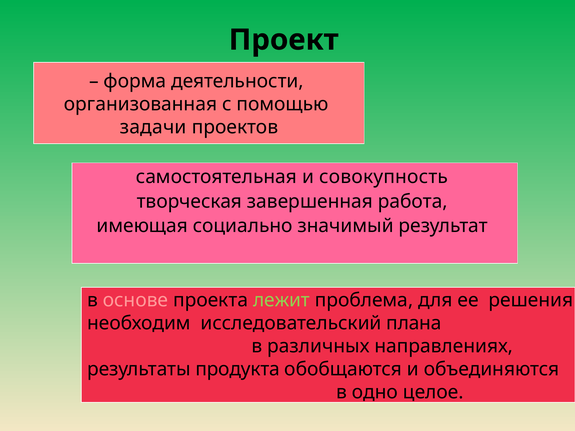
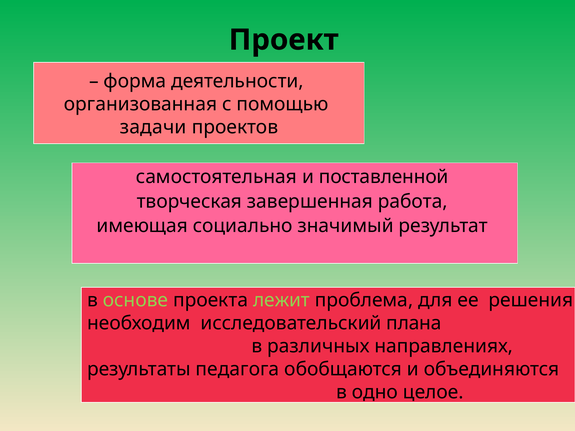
совокупность: совокупность -> поставленной
основе colour: pink -> light green
продукта: продукта -> педагога
